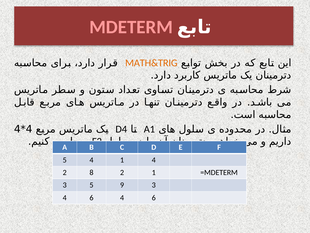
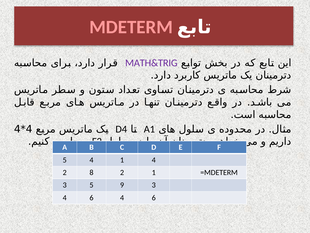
MATH&TRIG colour: orange -> purple
